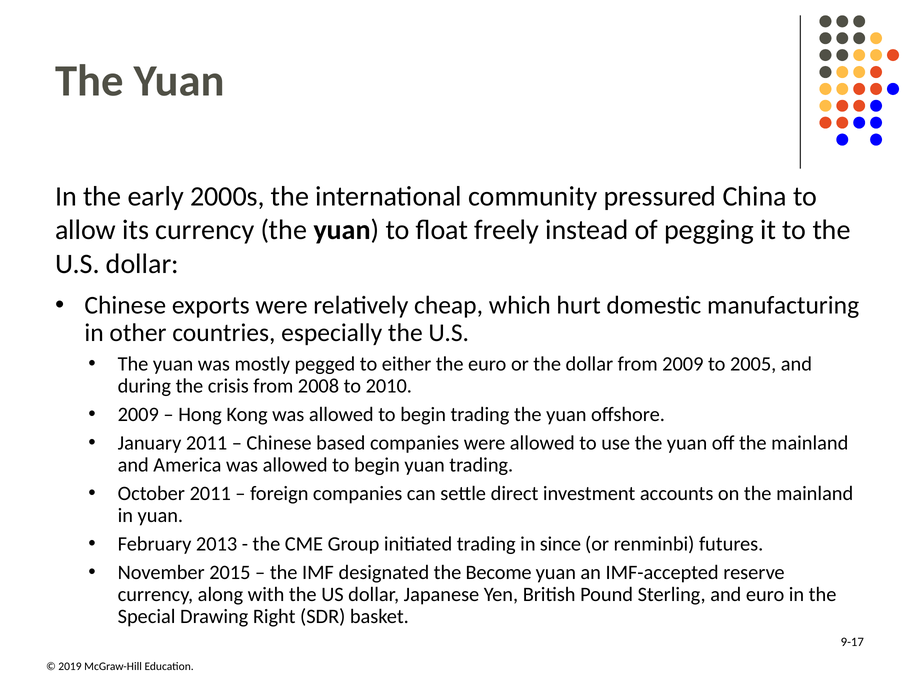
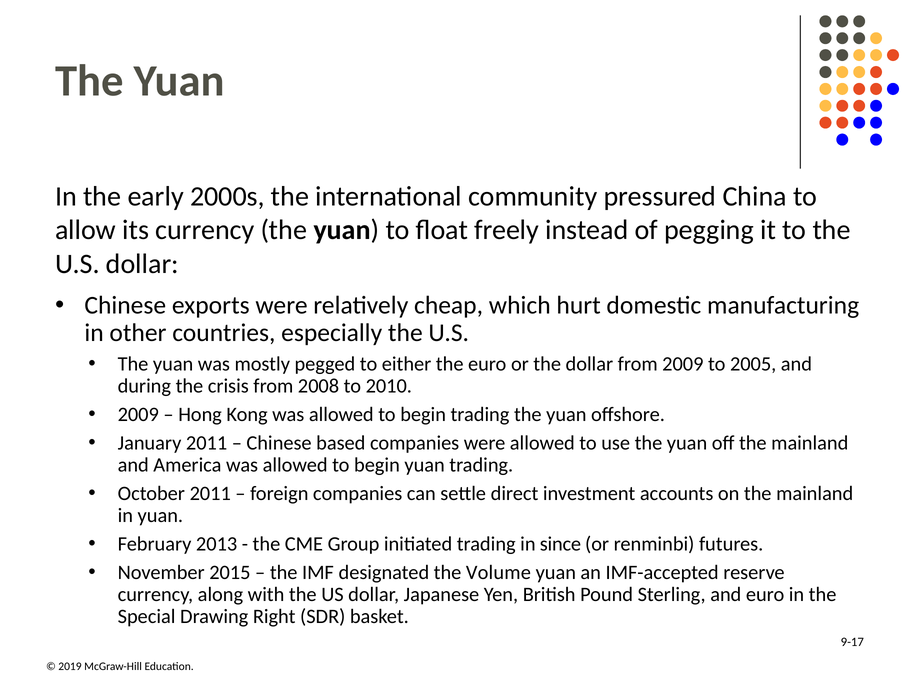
Become: Become -> Volume
